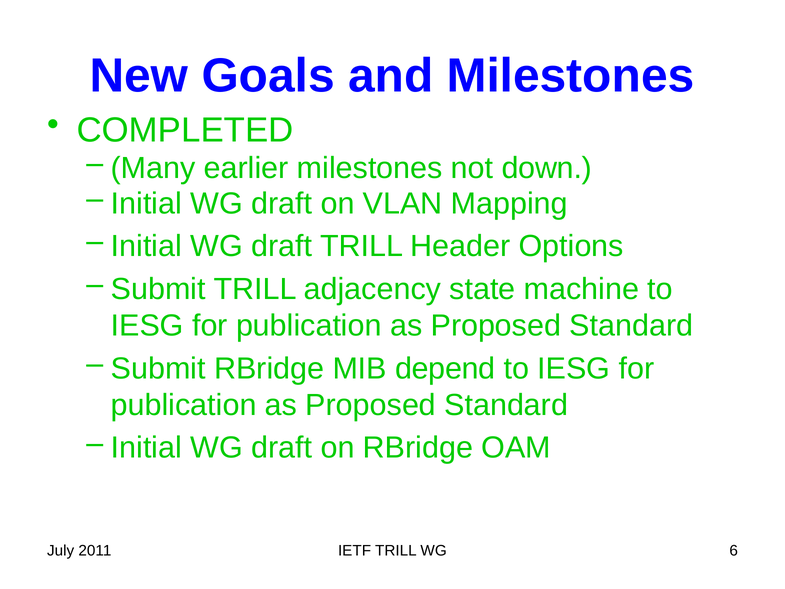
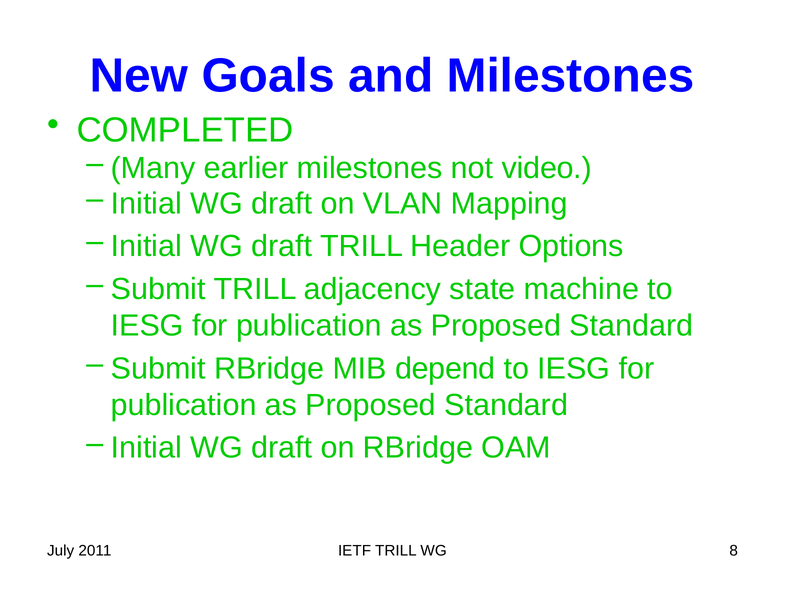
down: down -> video
6: 6 -> 8
